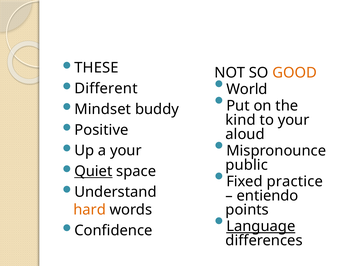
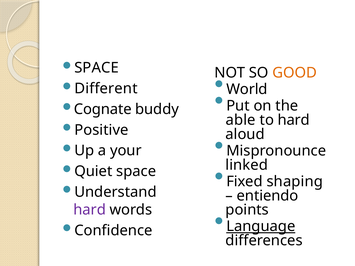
THESE at (96, 68): THESE -> SPACE
Mindset: Mindset -> Cognate
kind: kind -> able
to your: your -> hard
public: public -> linked
Quiet underline: present -> none
practice: practice -> shaping
hard at (90, 210) colour: orange -> purple
